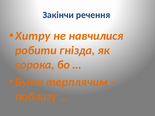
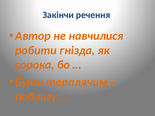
Хитру: Хитру -> Автор
